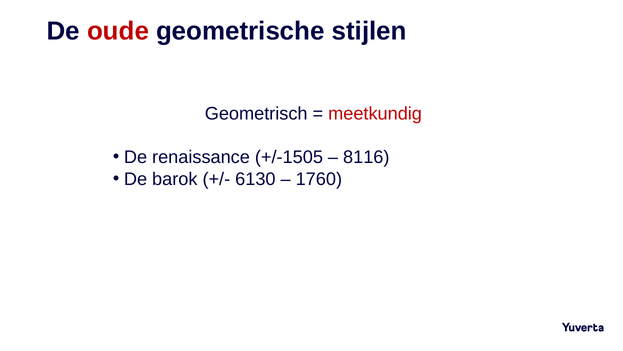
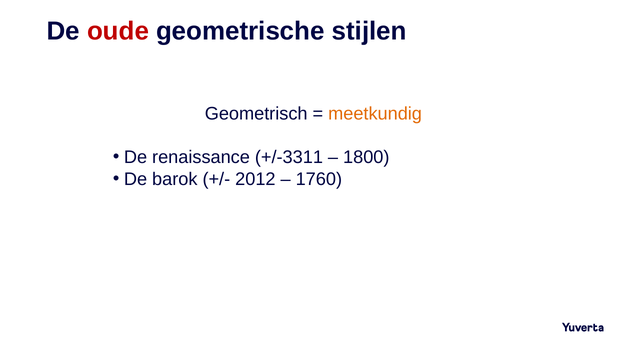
meetkundig colour: red -> orange
+/-1505: +/-1505 -> +/-3311
8116: 8116 -> 1800
6130: 6130 -> 2012
